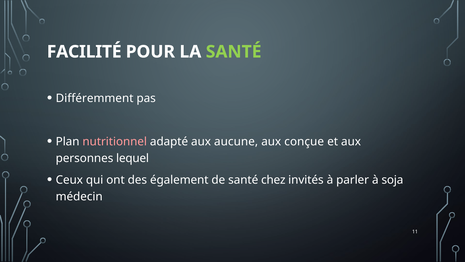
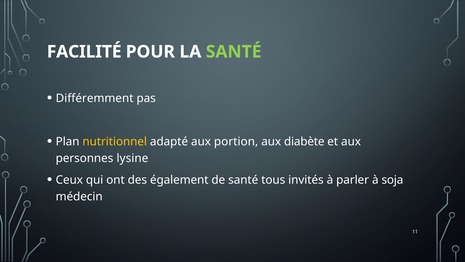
nutritionnel colour: pink -> yellow
aucune: aucune -> portion
conçue: conçue -> diabète
lequel: lequel -> lysine
chez: chez -> tous
